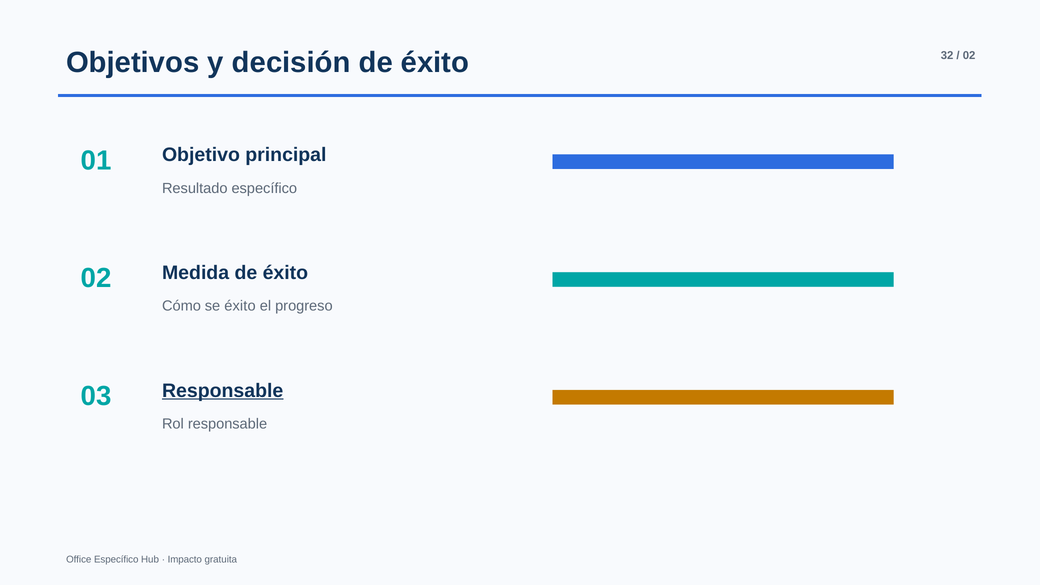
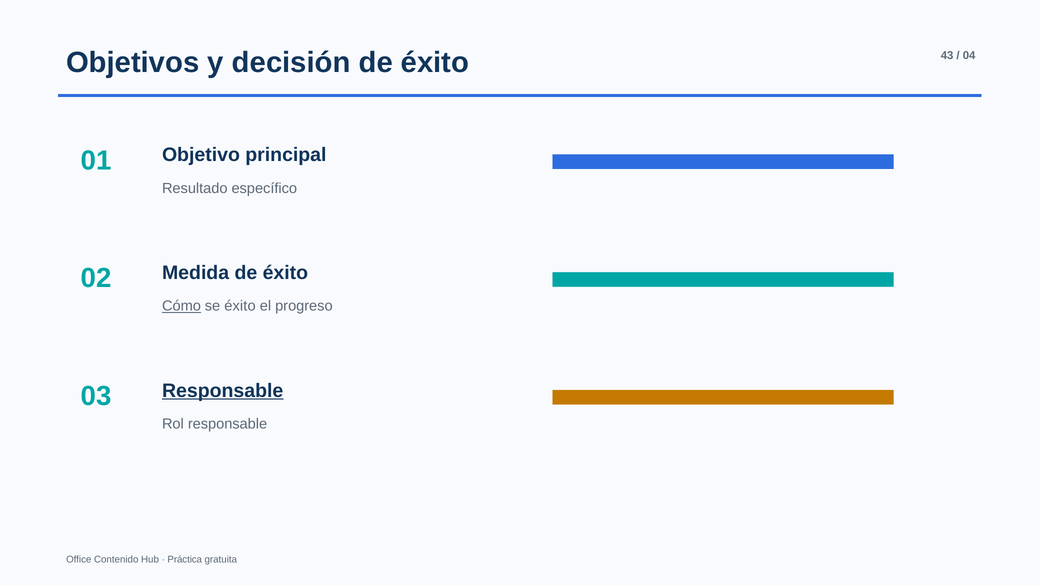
32: 32 -> 43
02 at (969, 55): 02 -> 04
Cómo underline: none -> present
Office Específico: Específico -> Contenido
Impacto: Impacto -> Práctica
